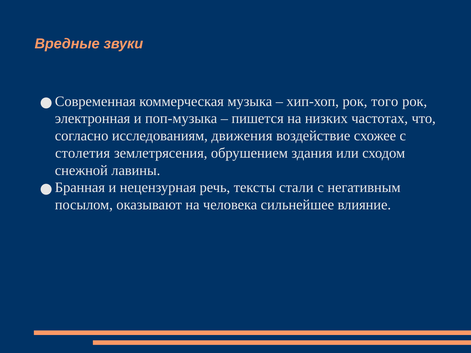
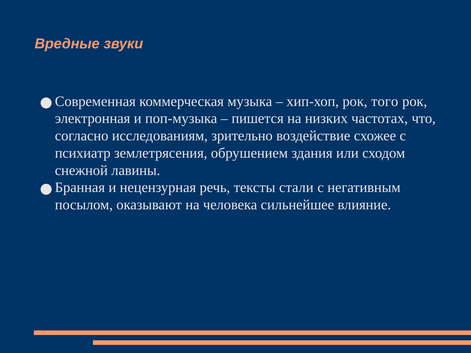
движения: движения -> зрительно
столетия: столетия -> психиатр
